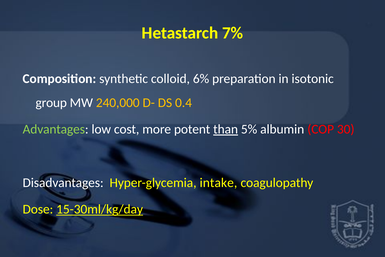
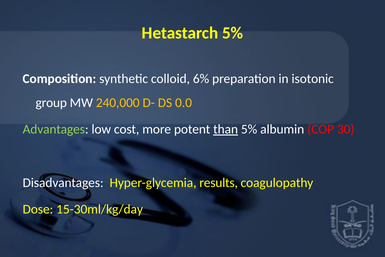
Hetastarch 7%: 7% -> 5%
0.4: 0.4 -> 0.0
intake: intake -> results
15-30ml/kg/day underline: present -> none
